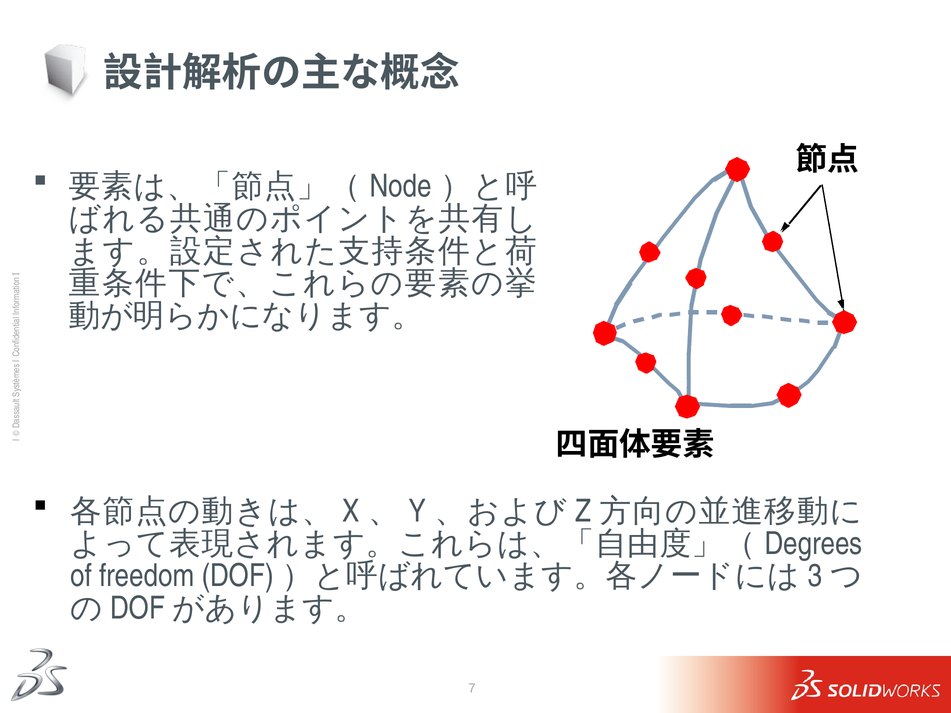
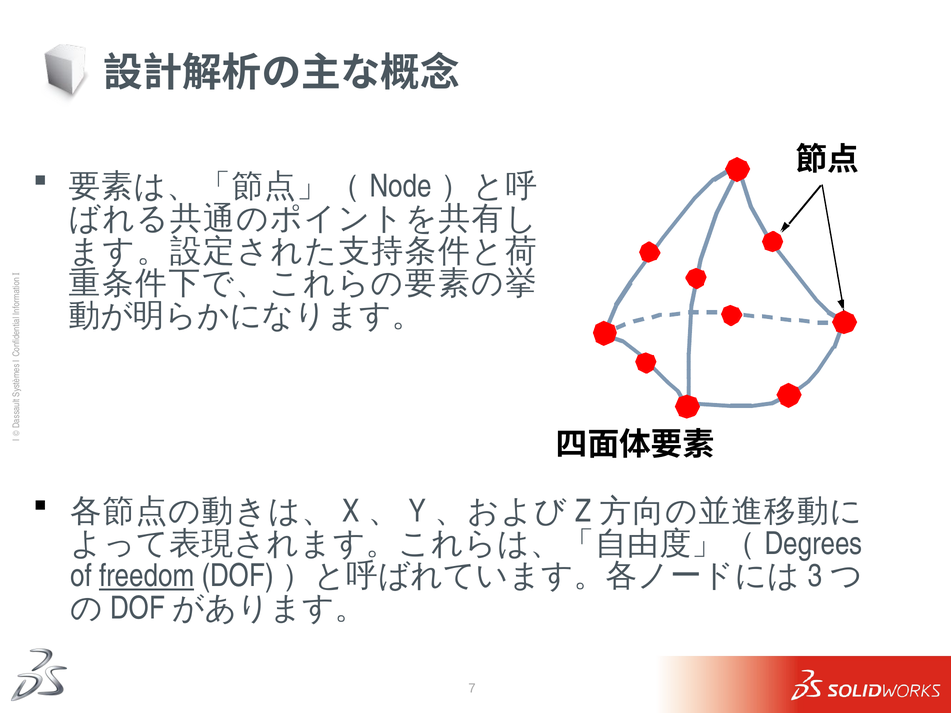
freedom underline: none -> present
